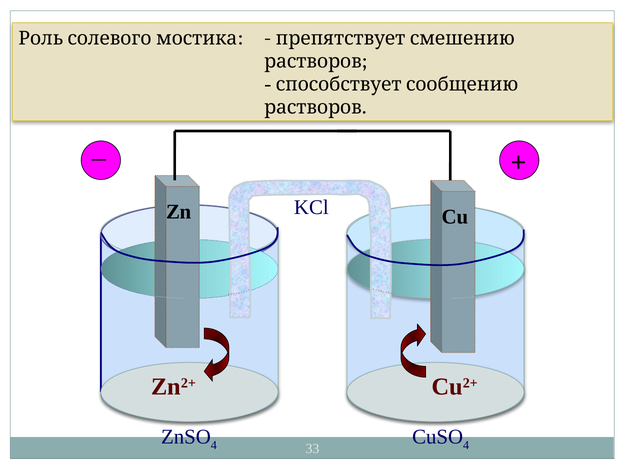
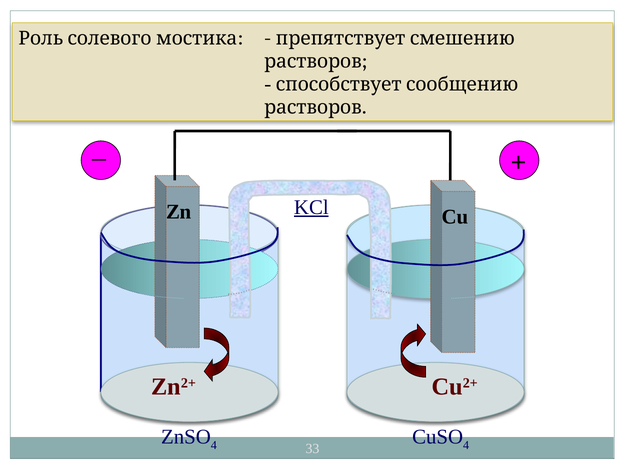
KCl underline: none -> present
